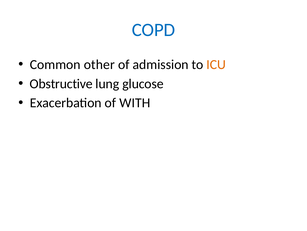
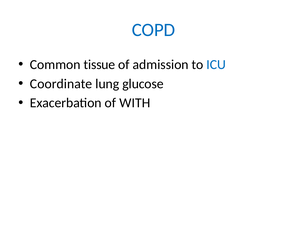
other: other -> tissue
ICU colour: orange -> blue
Obstructive: Obstructive -> Coordinate
